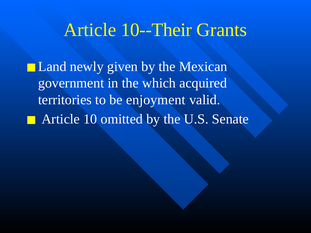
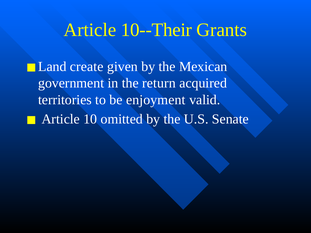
newly: newly -> create
which: which -> return
